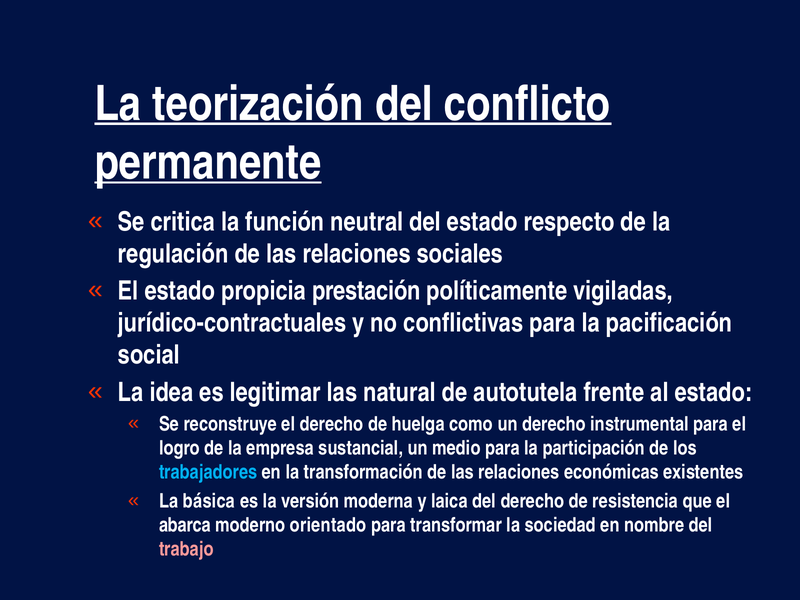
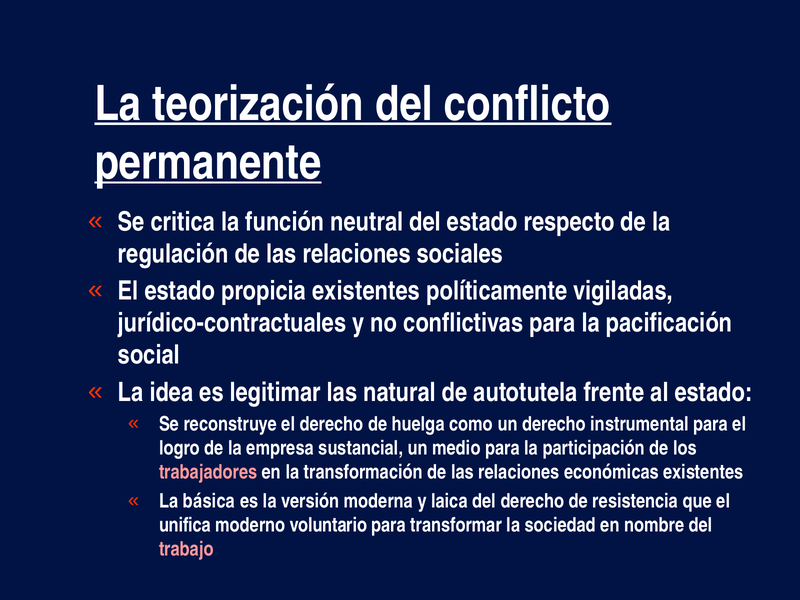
propicia prestación: prestación -> existentes
trabajadores colour: light blue -> pink
abarca: abarca -> unifica
orientado: orientado -> voluntario
